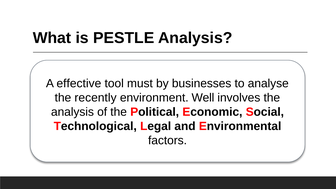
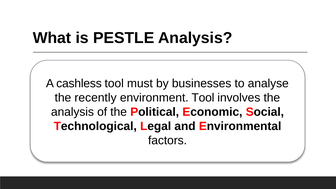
effective: effective -> cashless
environment Well: Well -> Tool
